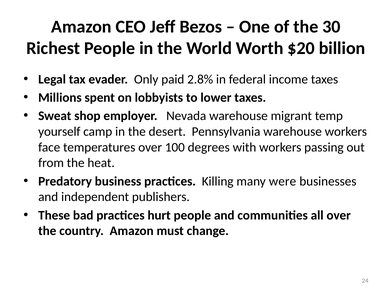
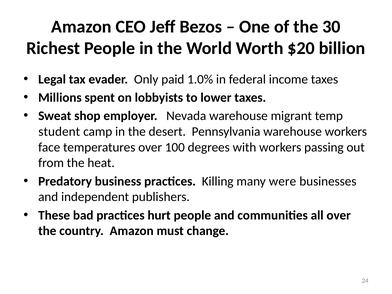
2.8%: 2.8% -> 1.0%
yourself: yourself -> student
